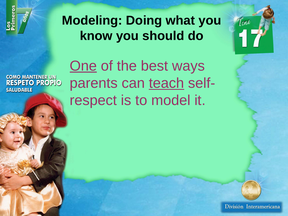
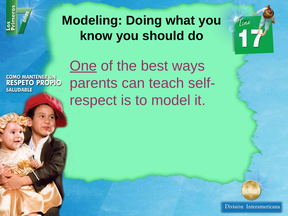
teach underline: present -> none
